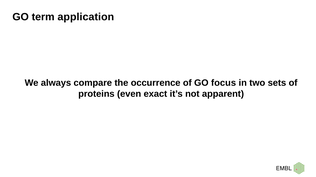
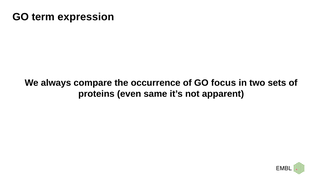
application: application -> expression
exact: exact -> same
